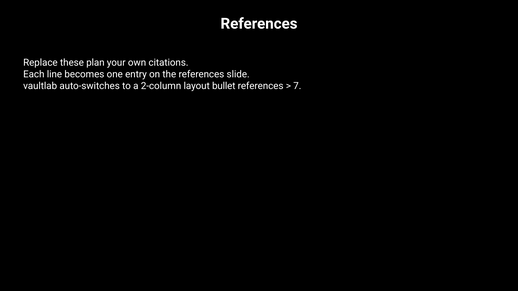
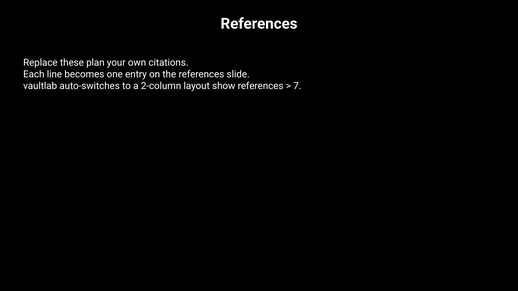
bullet: bullet -> show
